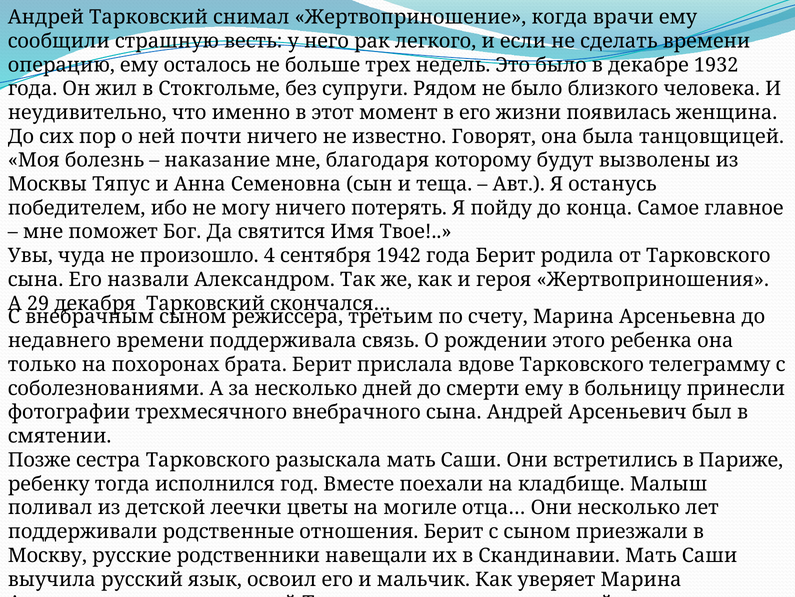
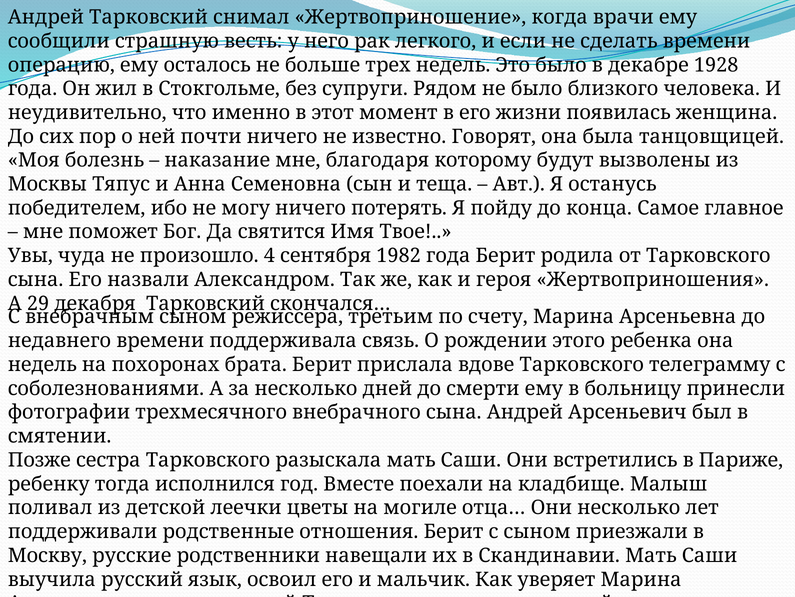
1932: 1932 -> 1928
1942: 1942 -> 1982
только at (42, 364): только -> недель
